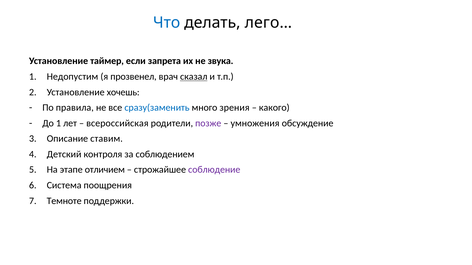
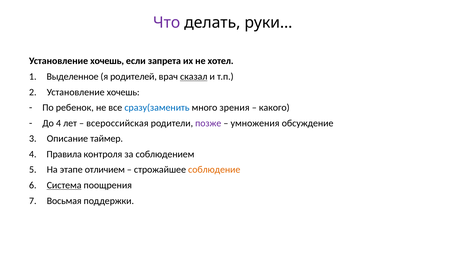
Что colour: blue -> purple
лего…: лего… -> руки…
таймер at (107, 61): таймер -> хочешь
звука: звука -> хотел
Недопустим: Недопустим -> Выделенное
прозвенел: прозвенел -> родителей
правила: правила -> ребенок
До 1: 1 -> 4
ставим: ставим -> таймер
Детский: Детский -> Правила
соблюдение colour: purple -> orange
Система underline: none -> present
Темноте: Темноте -> Восьмая
